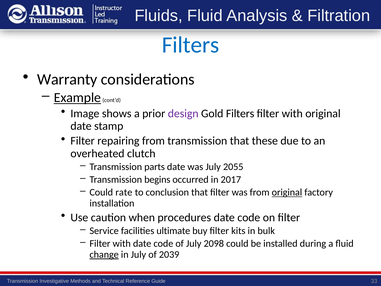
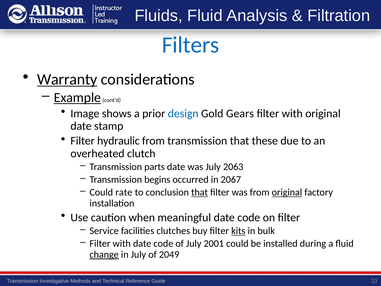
Warranty underline: none -> present
design colour: purple -> blue
Gold Filters: Filters -> Gears
repairing: repairing -> hydraulic
2055: 2055 -> 2063
2017: 2017 -> 2067
that at (200, 192) underline: none -> present
procedures: procedures -> meaningful
ultimate: ultimate -> clutches
kits underline: none -> present
2098: 2098 -> 2001
2039: 2039 -> 2049
